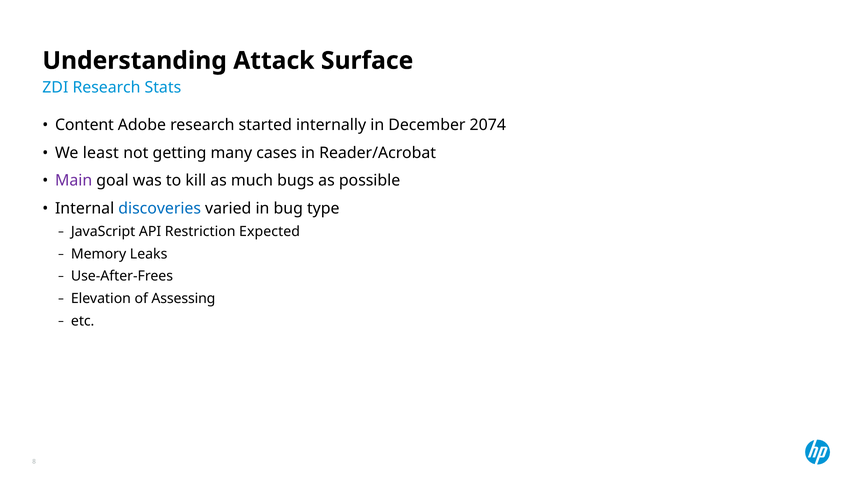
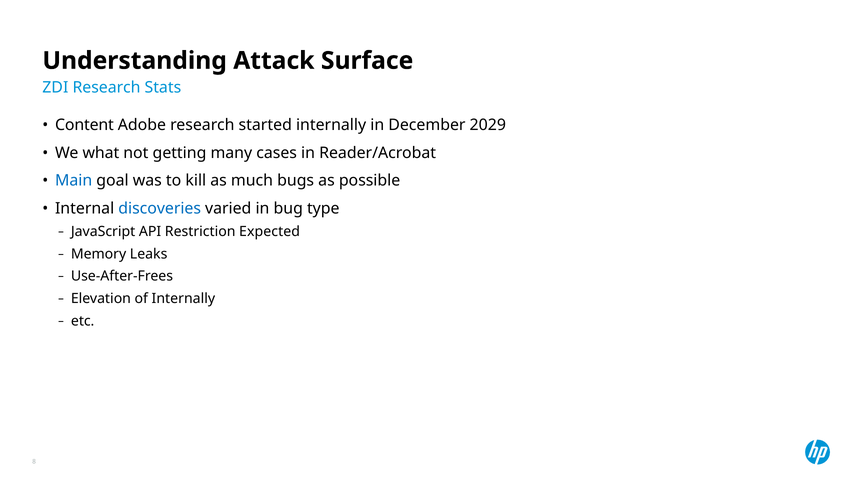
2074: 2074 -> 2029
least: least -> what
Main colour: purple -> blue
of Assessing: Assessing -> Internally
